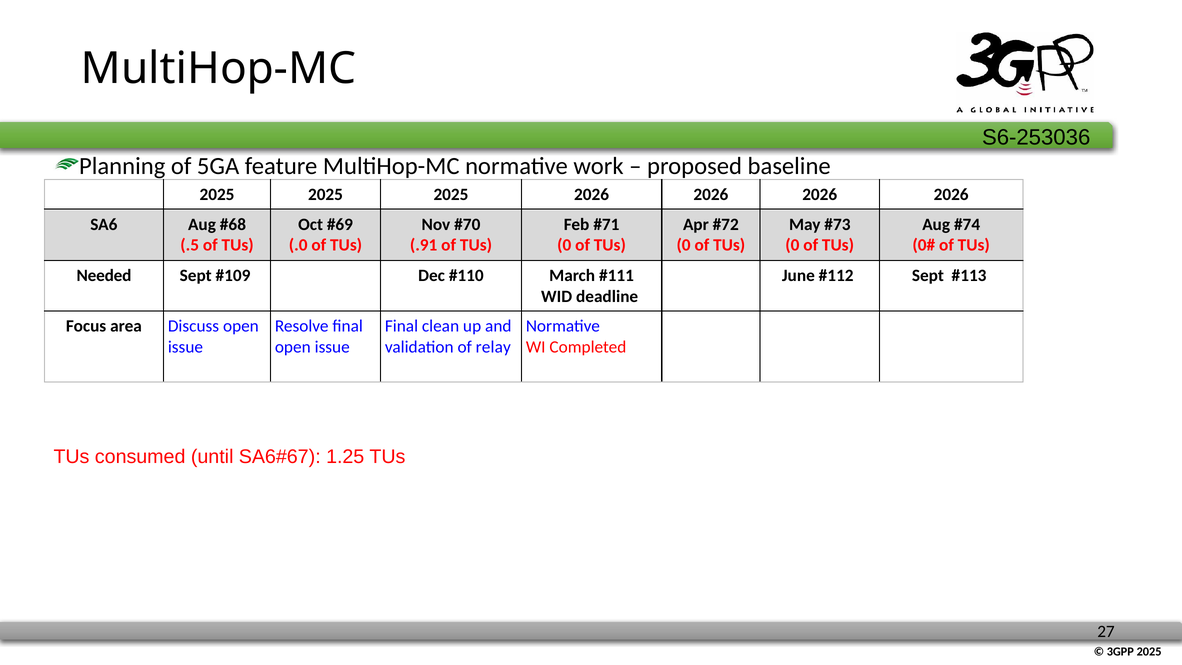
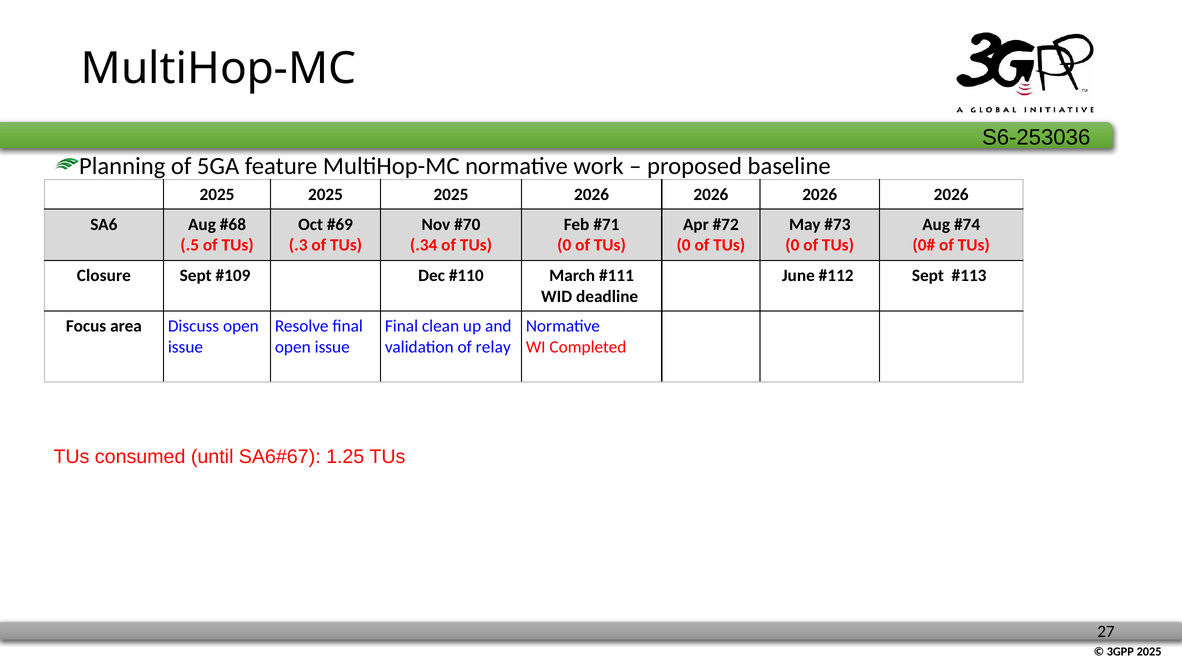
.0: .0 -> .3
.91: .91 -> .34
Needed: Needed -> Closure
